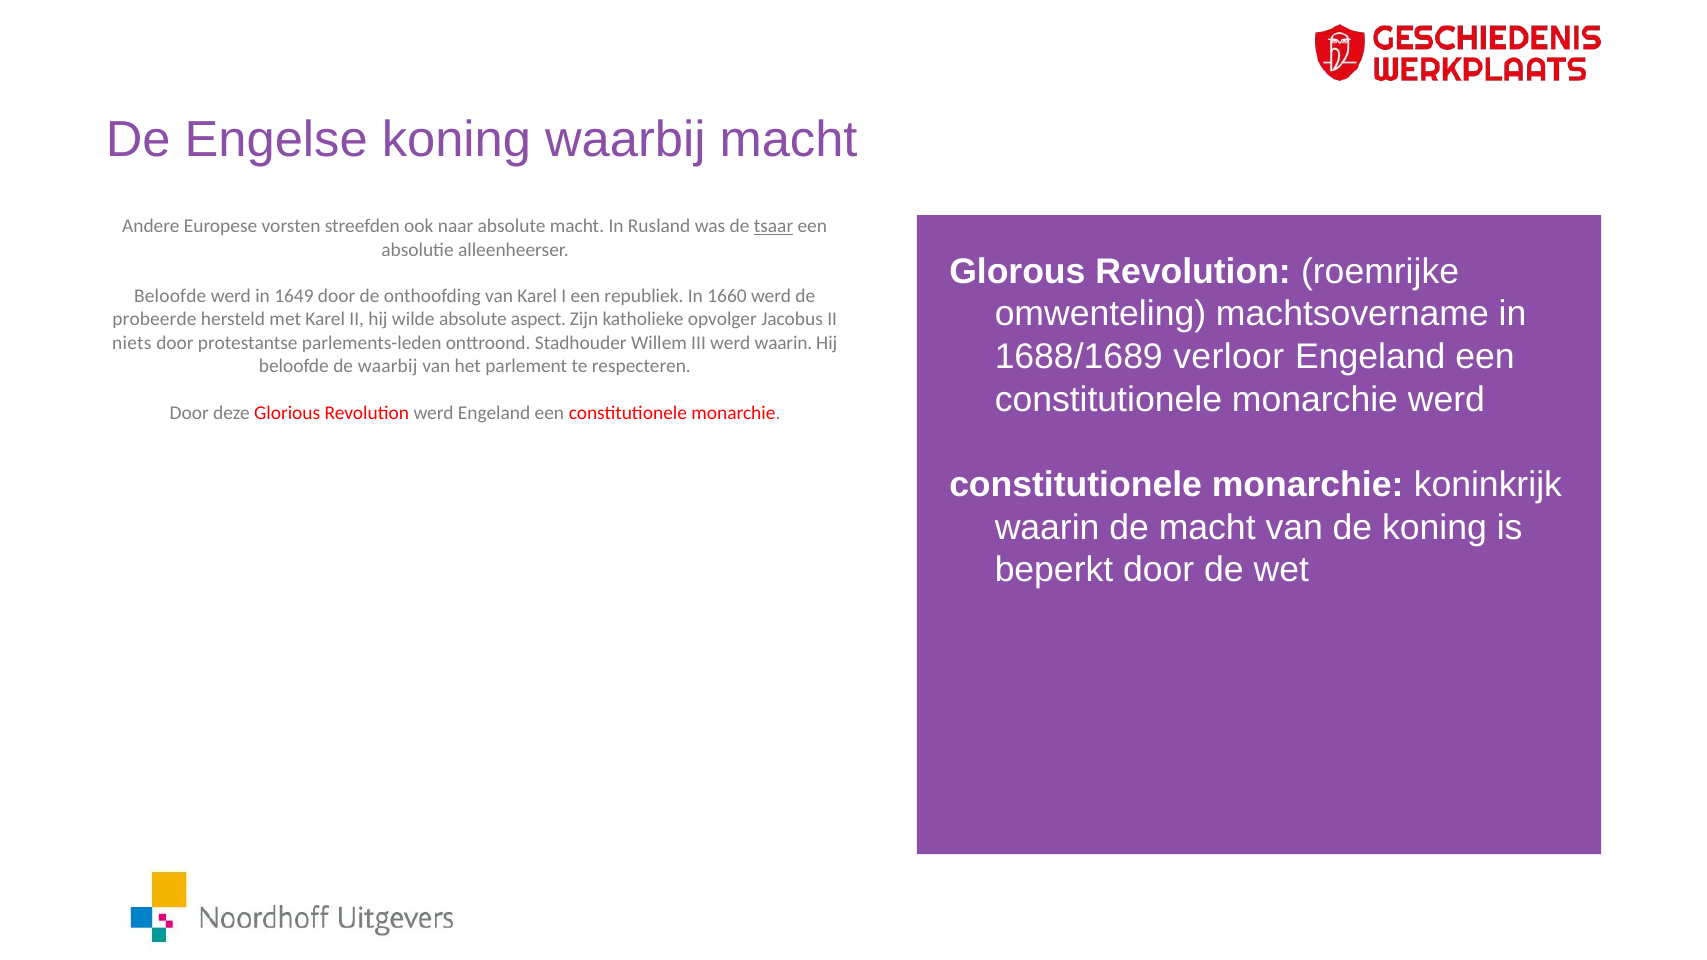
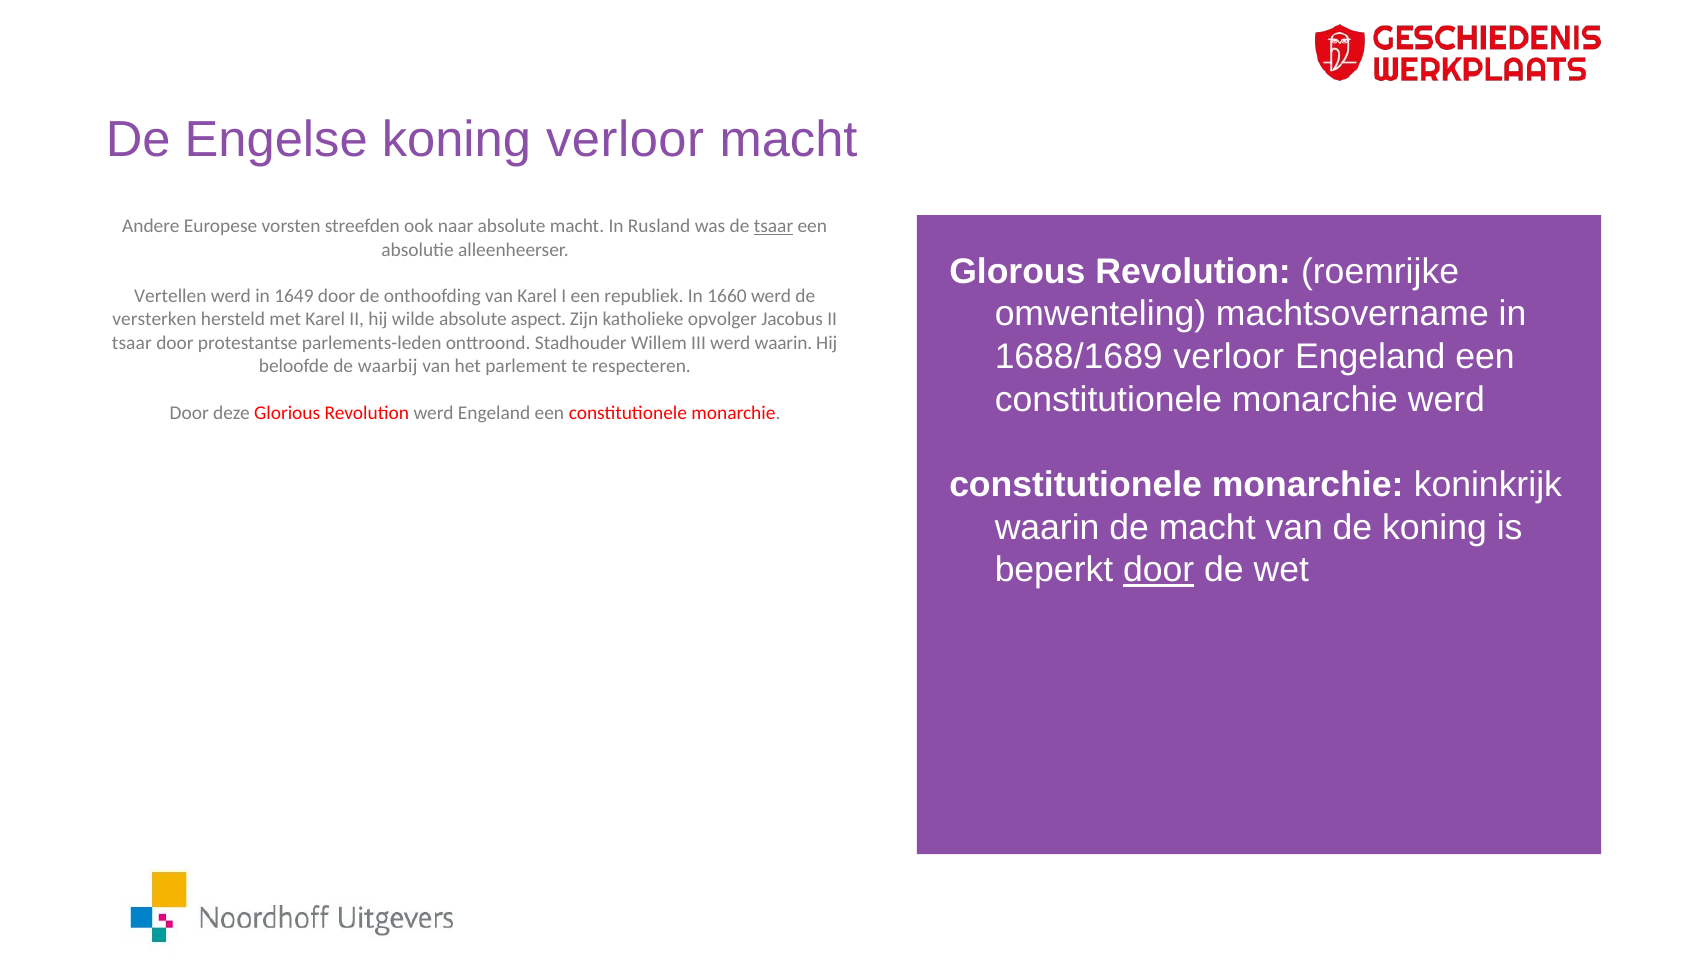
koning waarbij: waarbij -> verloor
Beloofde at (170, 296): Beloofde -> Vertellen
probeerde: probeerde -> versterken
niets at (132, 343): niets -> tsaar
door at (1159, 570) underline: none -> present
